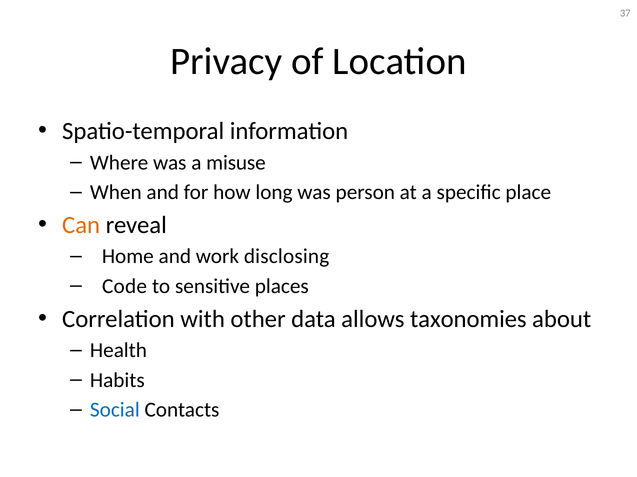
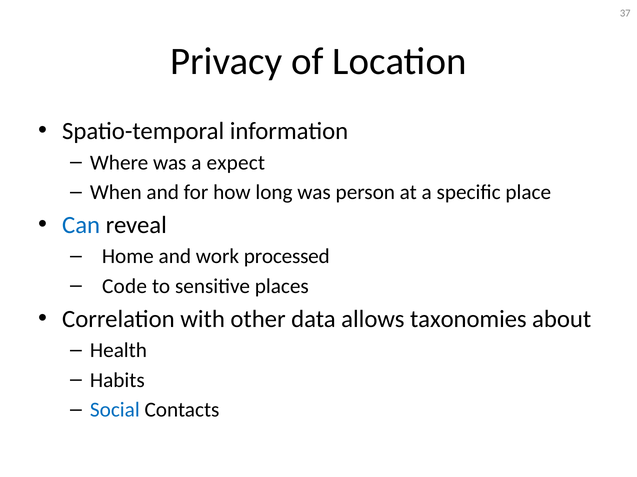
misuse: misuse -> expect
Can colour: orange -> blue
disclosing: disclosing -> processed
